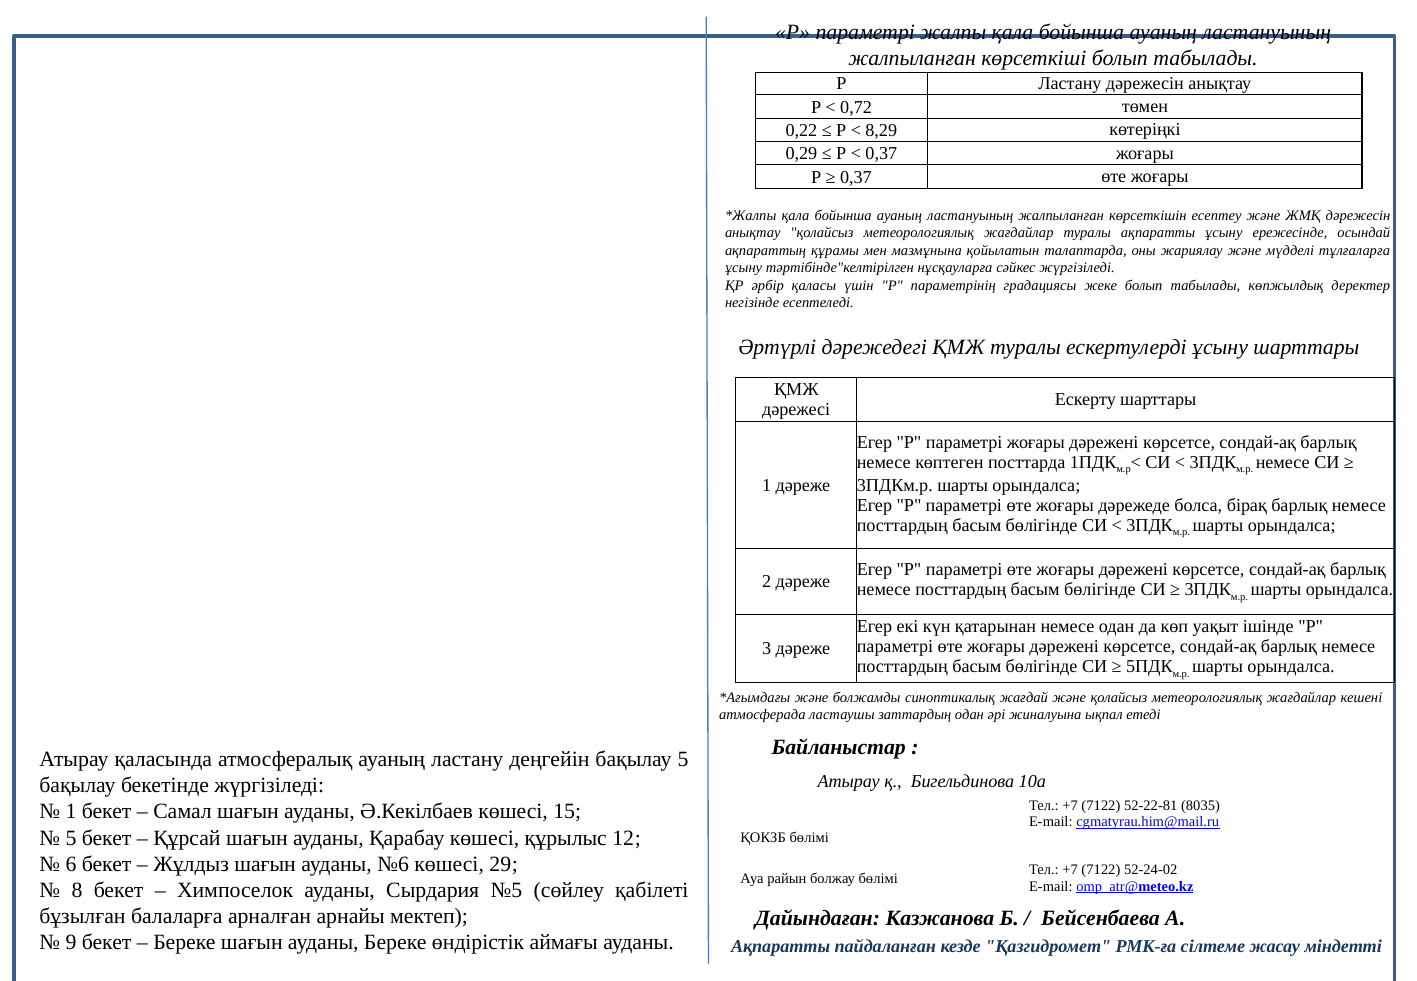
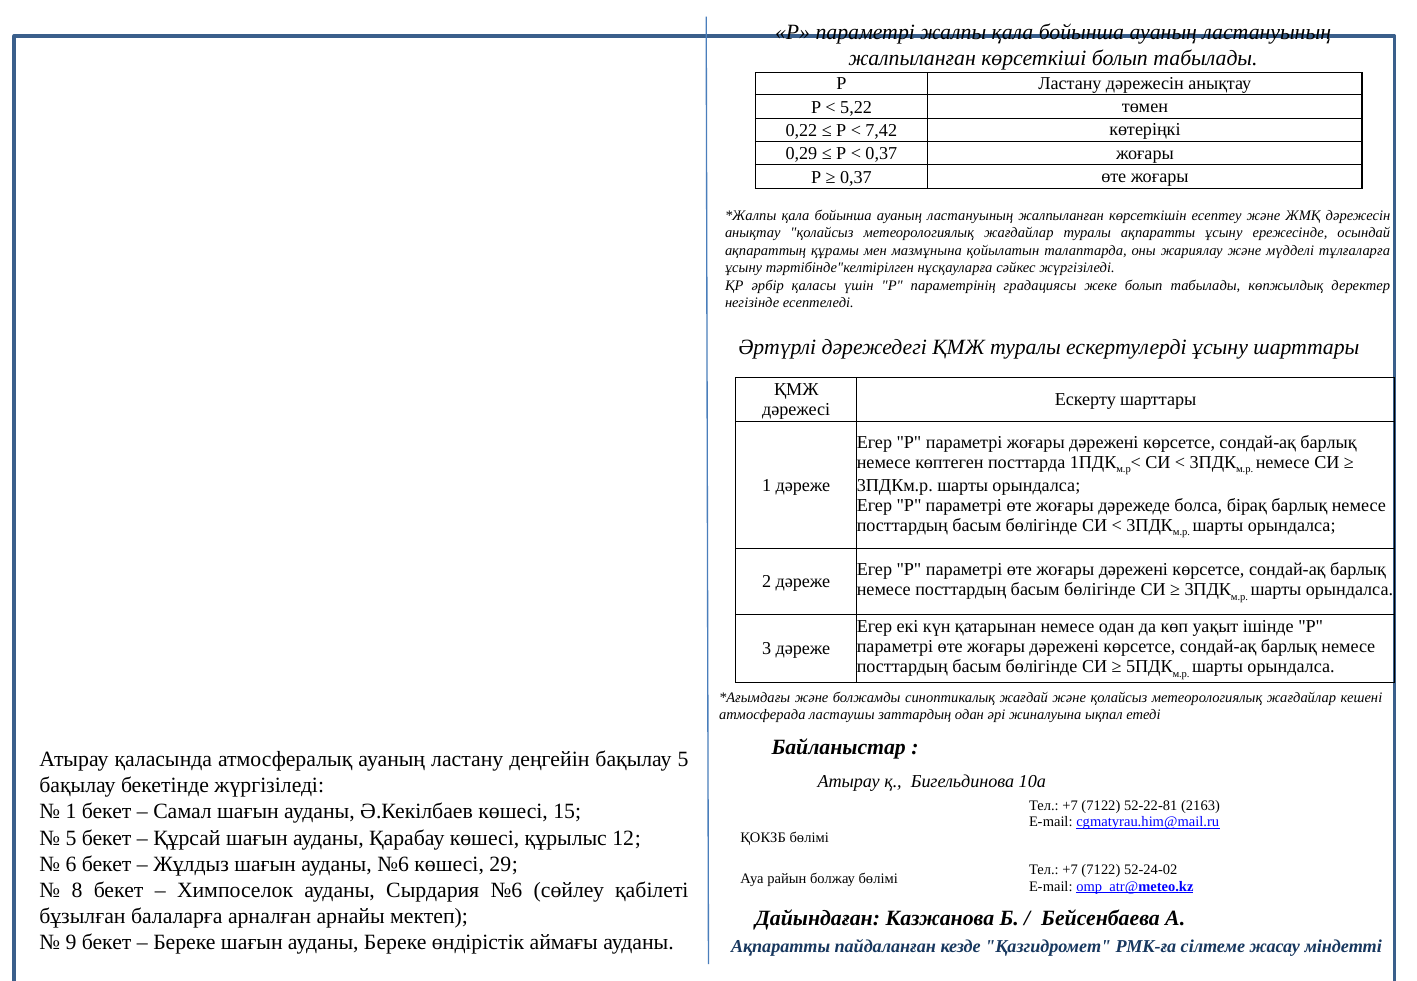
0,72: 0,72 -> 5,22
8,29: 8,29 -> 7,42
8035: 8035 -> 2163
Сырдария №5: №5 -> №6
